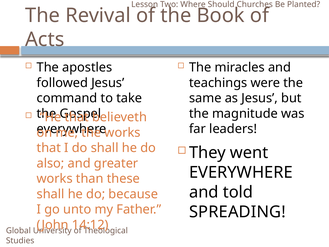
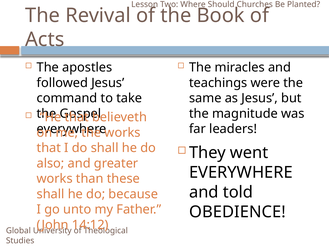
SPREADING: SPREADING -> OBEDIENCE
